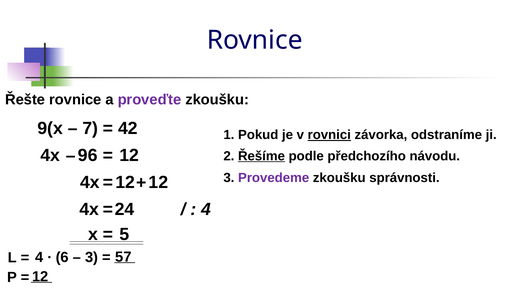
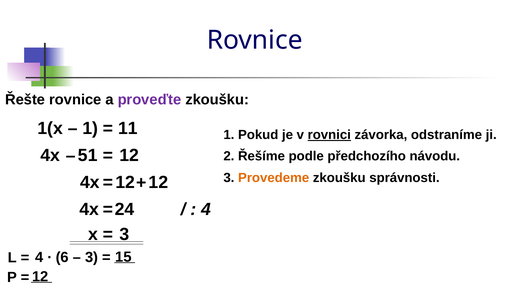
9(x: 9(x -> 1(x
7 at (90, 128): 7 -> 1
42: 42 -> 11
96: 96 -> 51
Řešíme underline: present -> none
Provedeme colour: purple -> orange
5 at (124, 234): 5 -> 3
57: 57 -> 15
